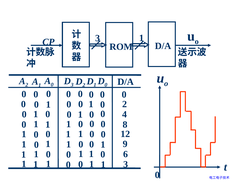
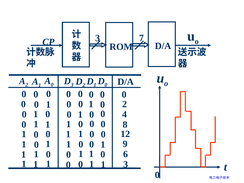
3 1: 1 -> 7
